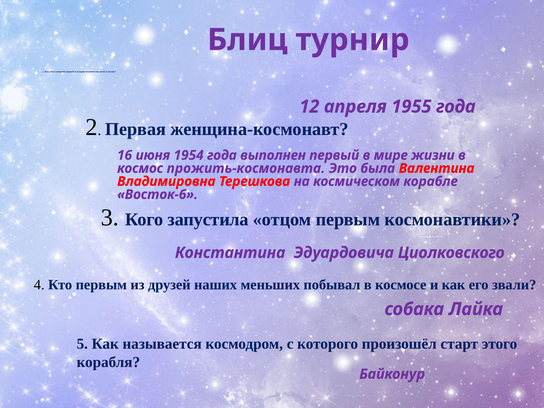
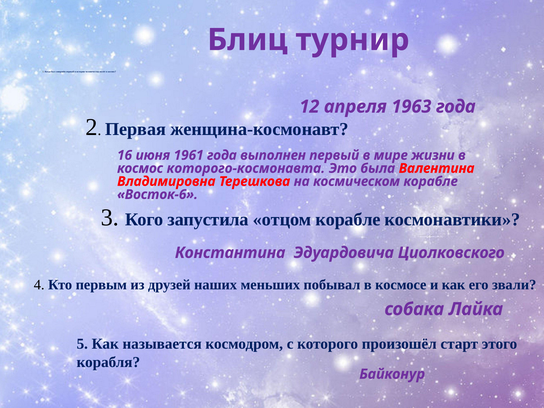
1955: 1955 -> 1963
1954: 1954 -> 1961
прожить-космонавта: прожить-космонавта -> которого-космонавта
отцом первым: первым -> корабле
